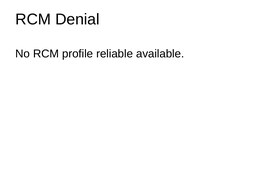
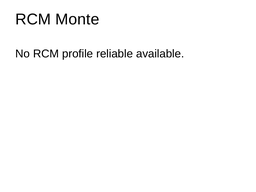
Denial: Denial -> Monte
